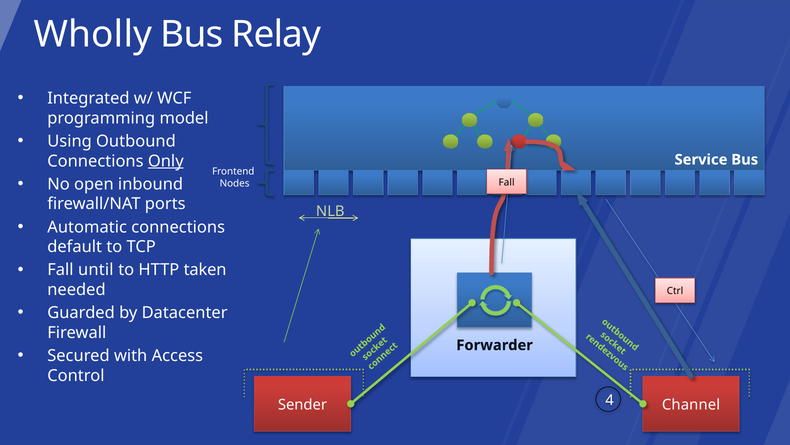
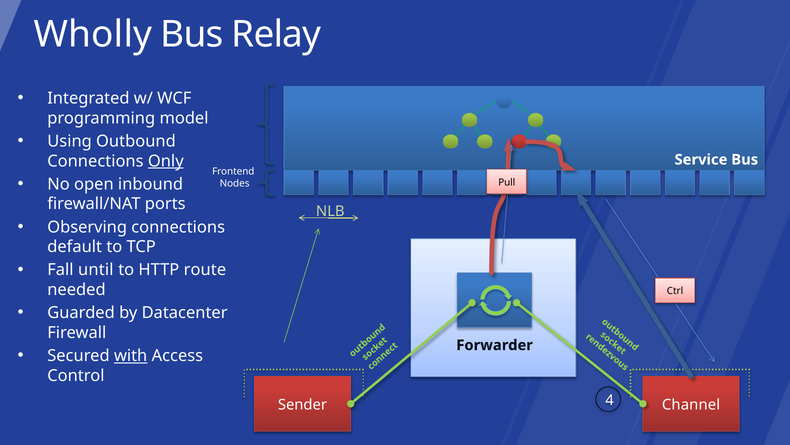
Fall at (507, 182): Fall -> Pull
Automatic: Automatic -> Observing
taken: taken -> route
with underline: none -> present
